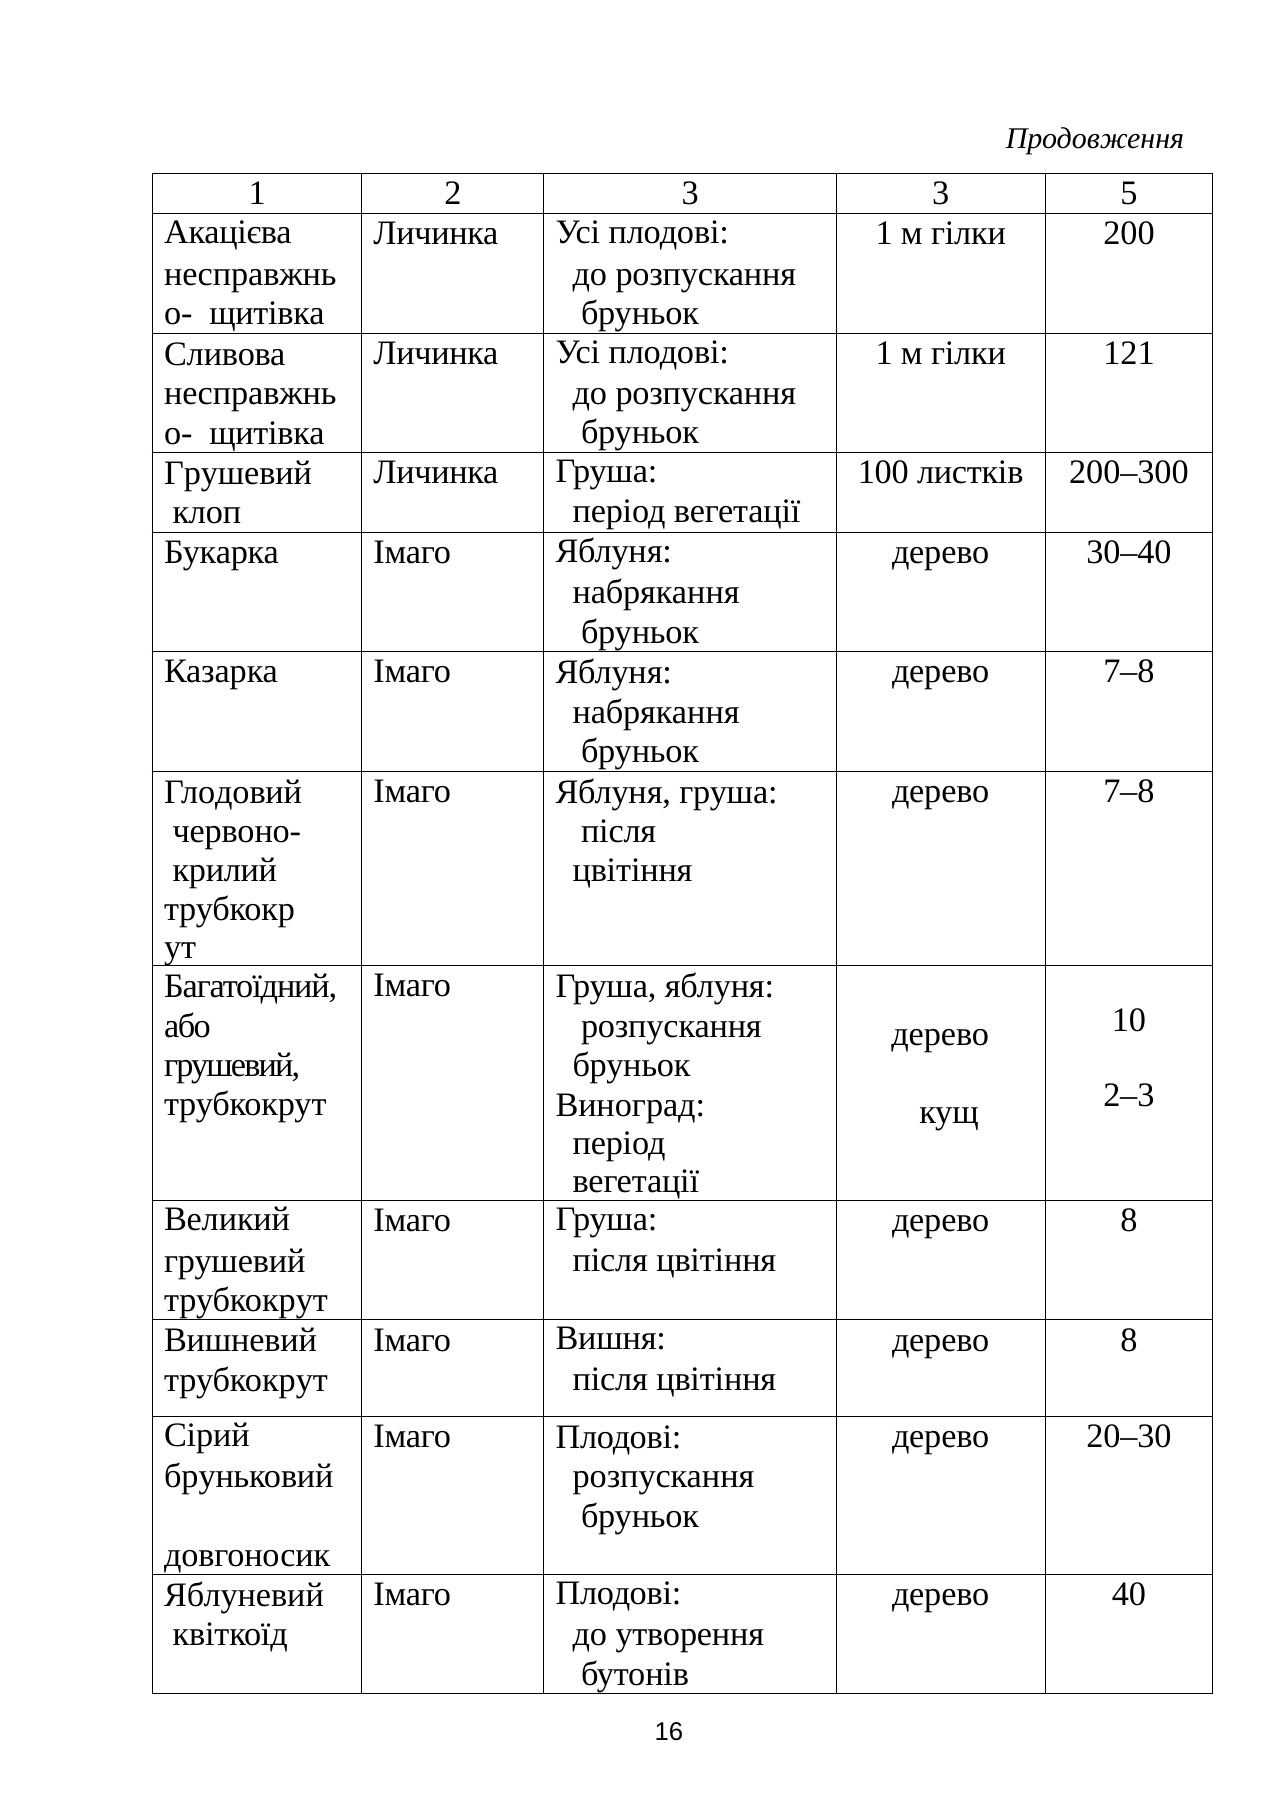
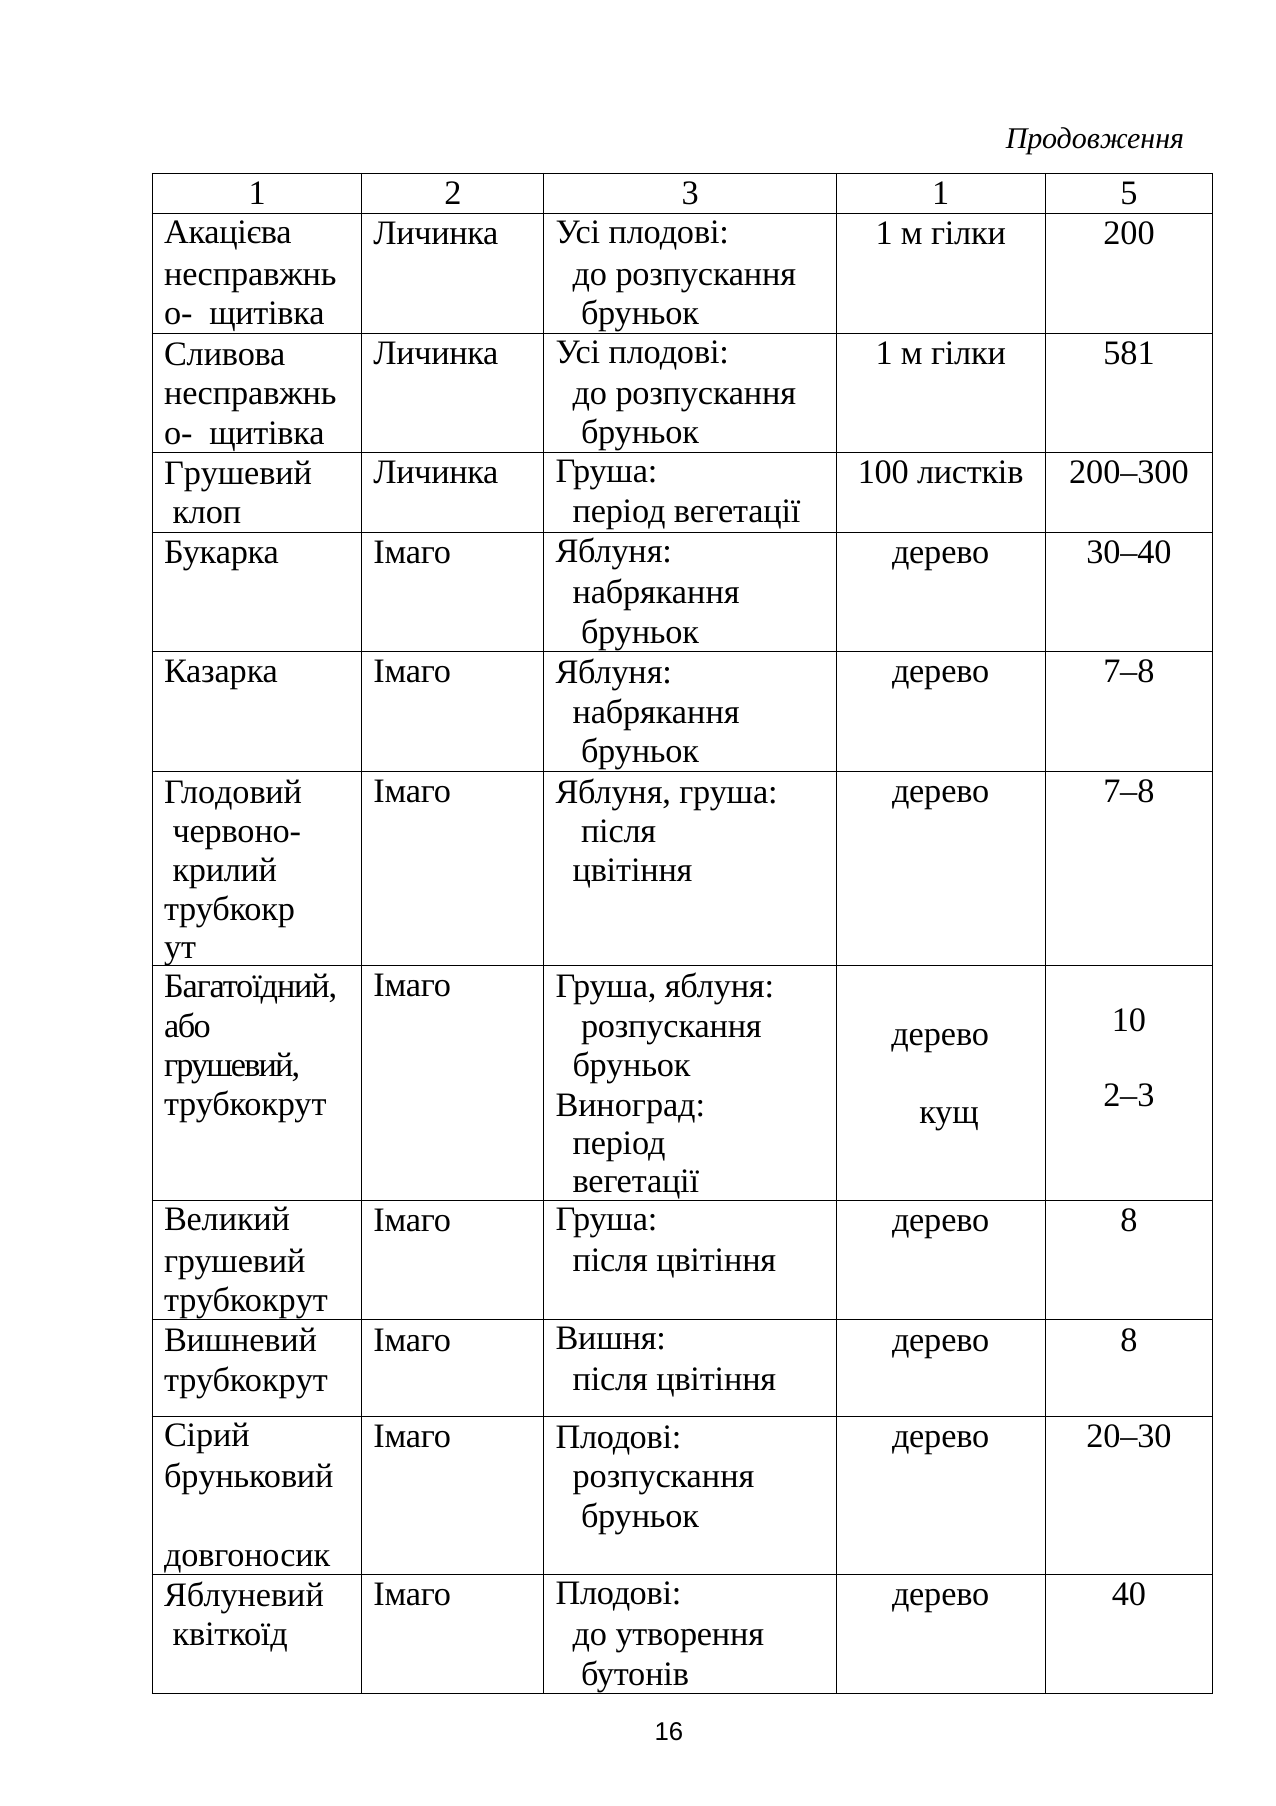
3 3: 3 -> 1
121: 121 -> 581
